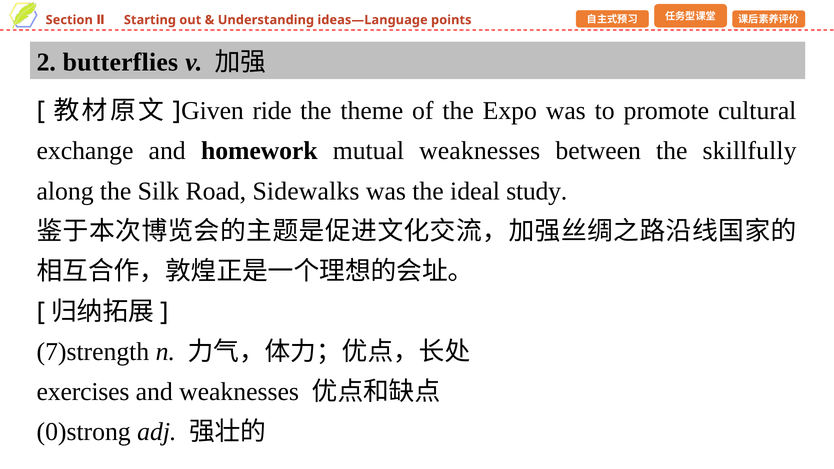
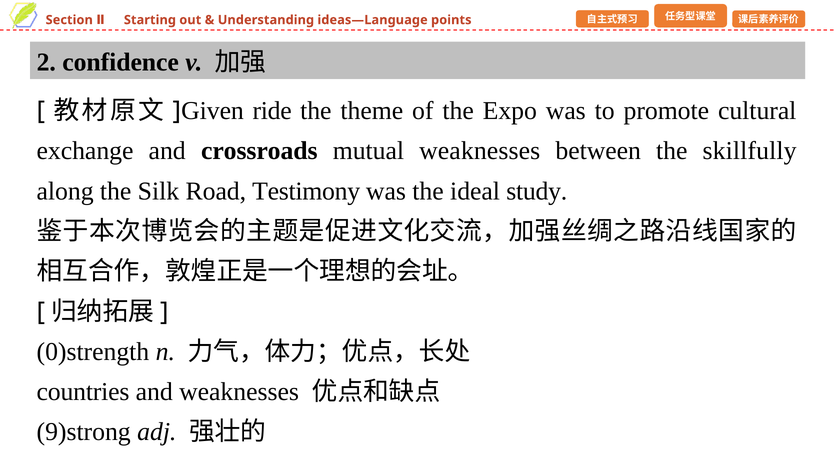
butterflies: butterflies -> confidence
homework: homework -> crossroads
Sidewalks: Sidewalks -> Testimony
7)strength: 7)strength -> 0)strength
exercises: exercises -> countries
0)strong: 0)strong -> 9)strong
